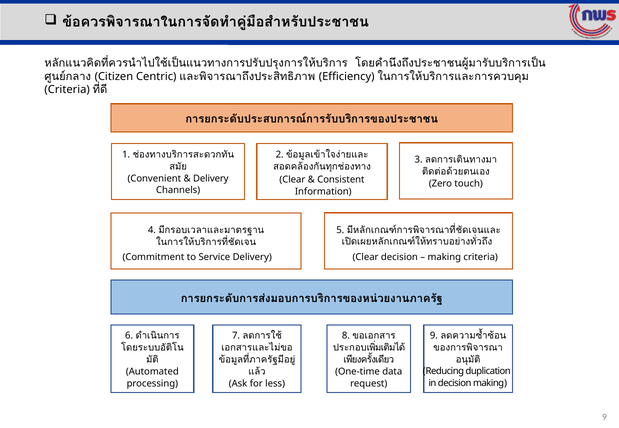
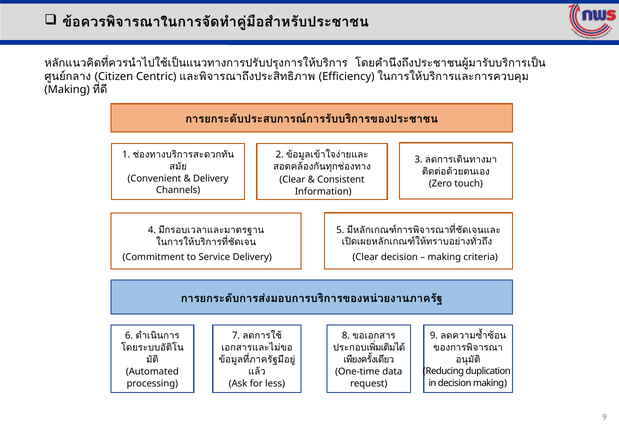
Criteria at (67, 90): Criteria -> Making
